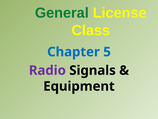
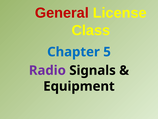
General colour: green -> red
